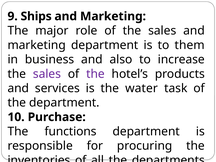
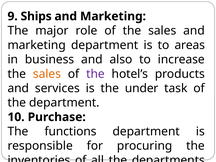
them: them -> areas
sales at (47, 74) colour: purple -> orange
water: water -> under
